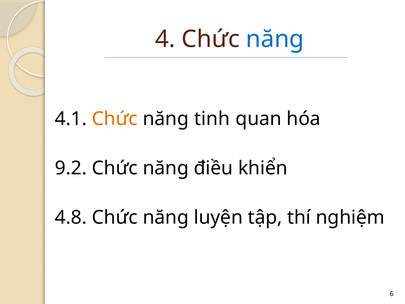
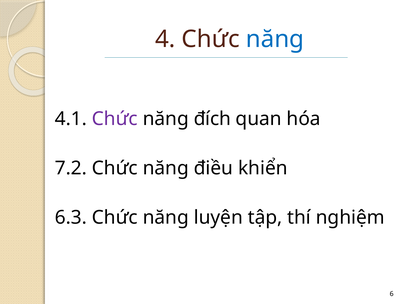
Chức at (115, 119) colour: orange -> purple
tinh: tinh -> đích
9.2: 9.2 -> 7.2
4.8: 4.8 -> 6.3
